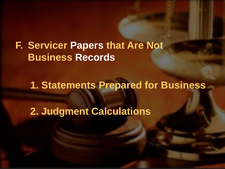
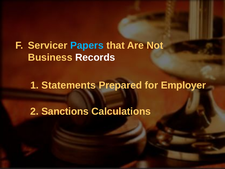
Papers colour: white -> light blue
for Business: Business -> Employer
Judgment: Judgment -> Sanctions
